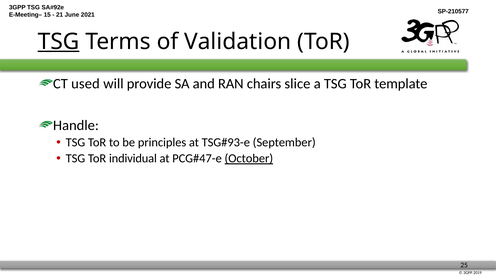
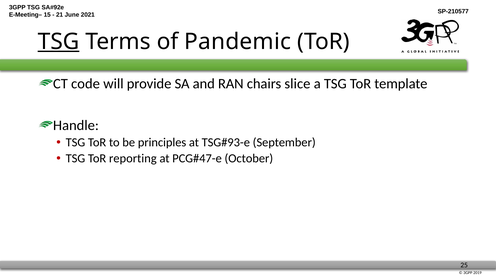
Validation: Validation -> Pandemic
used: used -> code
individual: individual -> reporting
October underline: present -> none
